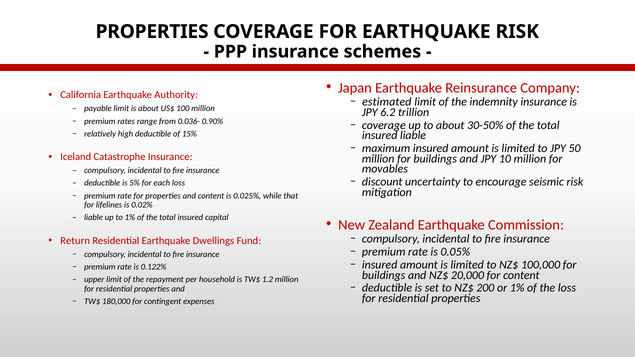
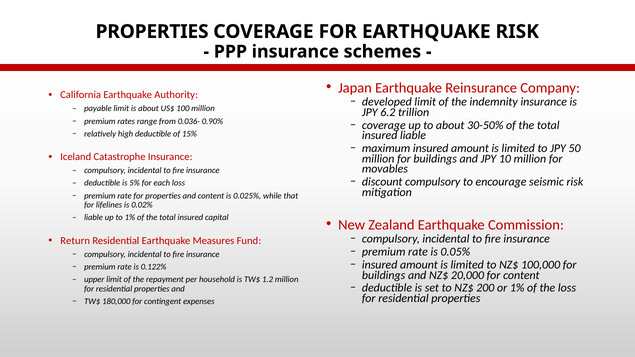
estimated: estimated -> developed
discount uncertainty: uncertainty -> compulsory
Dwellings: Dwellings -> Measures
